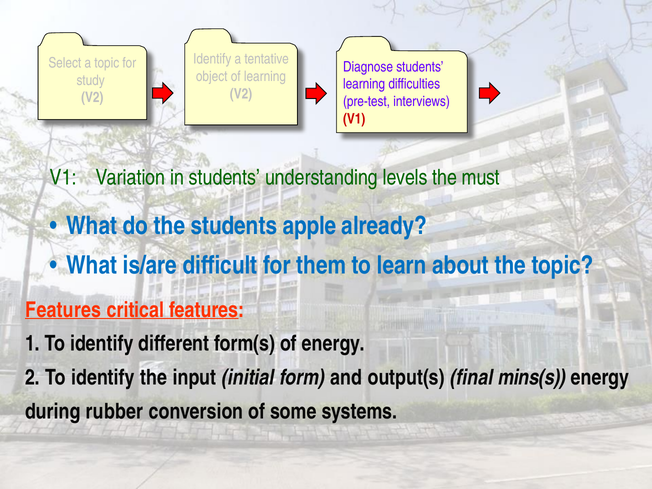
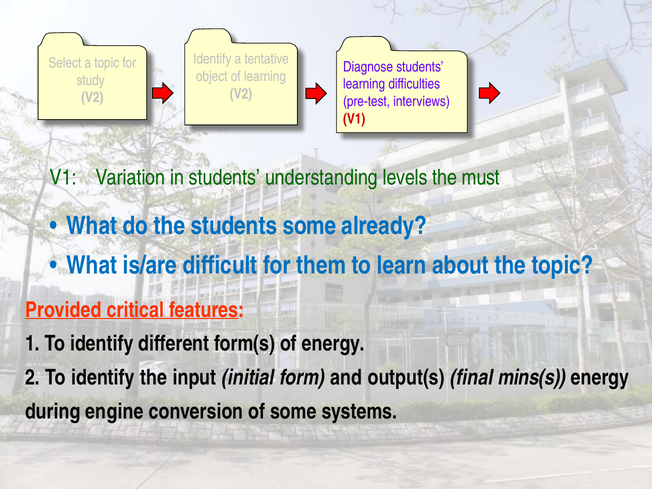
students apple: apple -> some
Features at (63, 310): Features -> Provided
rubber: rubber -> engine
